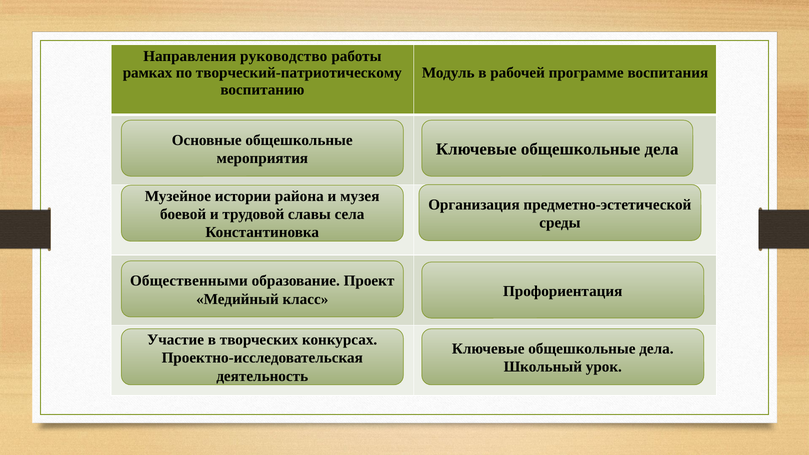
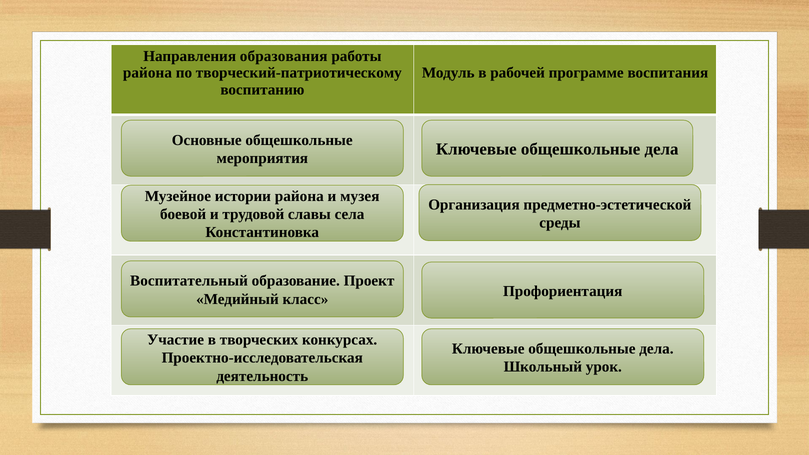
руководство: руководство -> образования
рамках at (148, 73): рамках -> района
Общественными: Общественными -> Воспитательный
